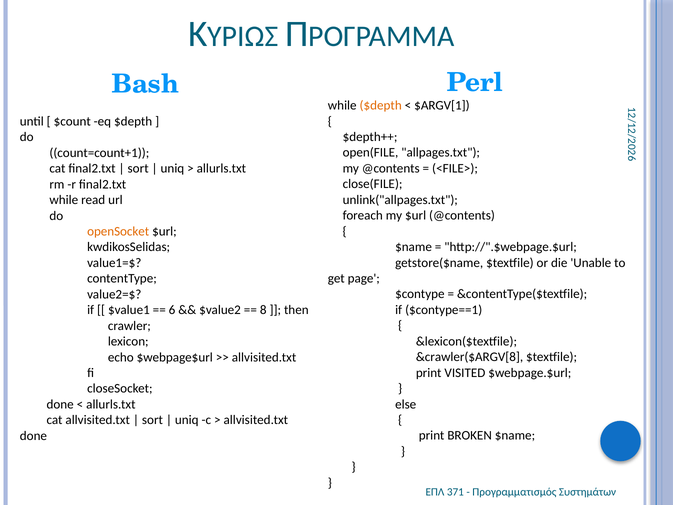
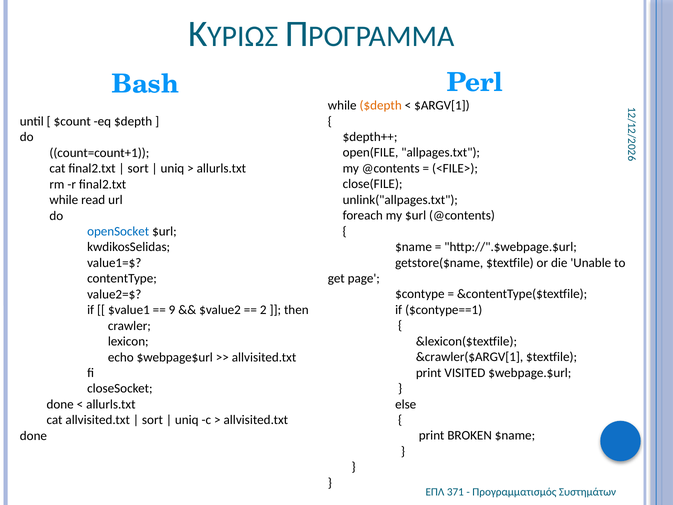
openSocket colour: orange -> blue
6 at (172, 310): 6 -> 9
8 at (263, 310): 8 -> 2
&crawler($ARGV[8: &crawler($ARGV[8 -> &crawler($ARGV[1
